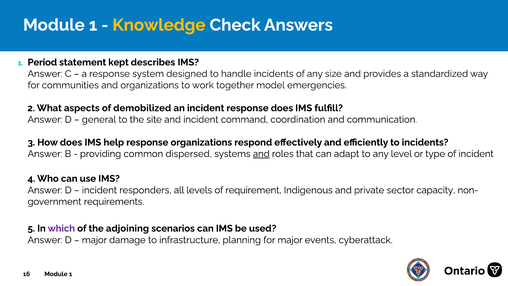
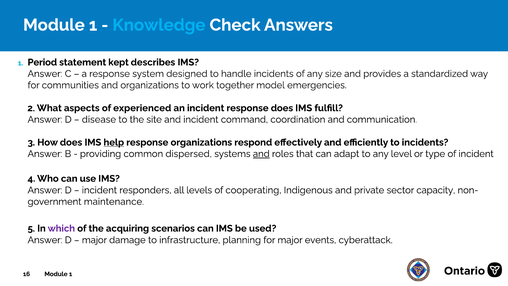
Knowledge colour: yellow -> light blue
demobilized: demobilized -> experienced
general: general -> disease
help underline: none -> present
requirement: requirement -> cooperating
requirements: requirements -> maintenance
adjoining: adjoining -> acquiring
